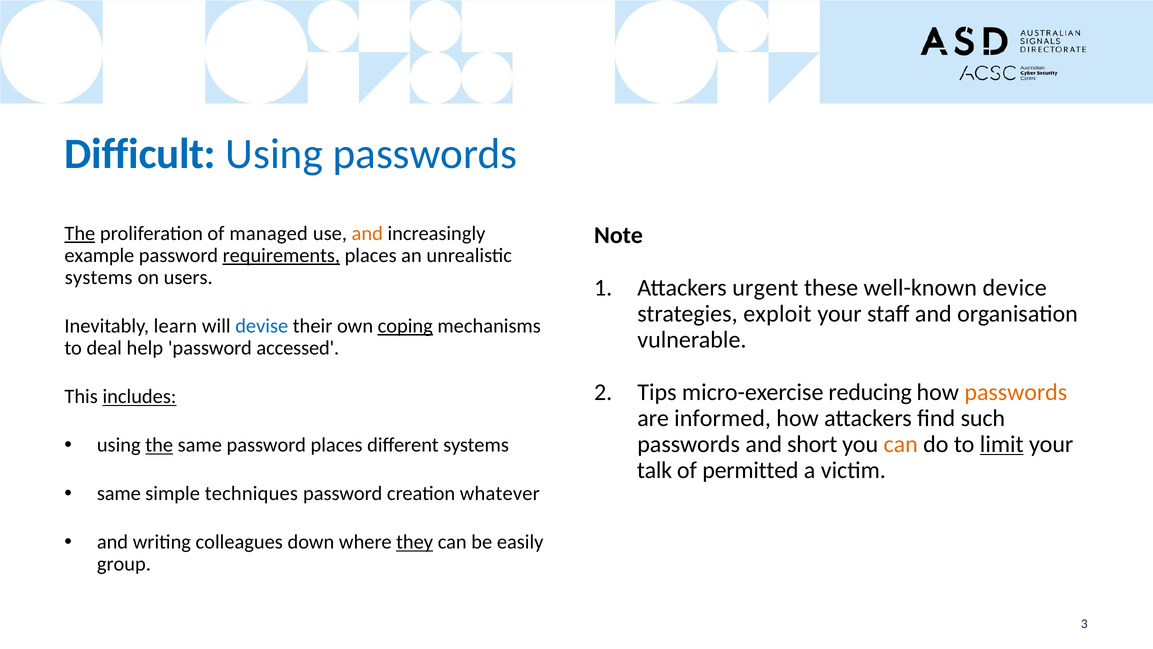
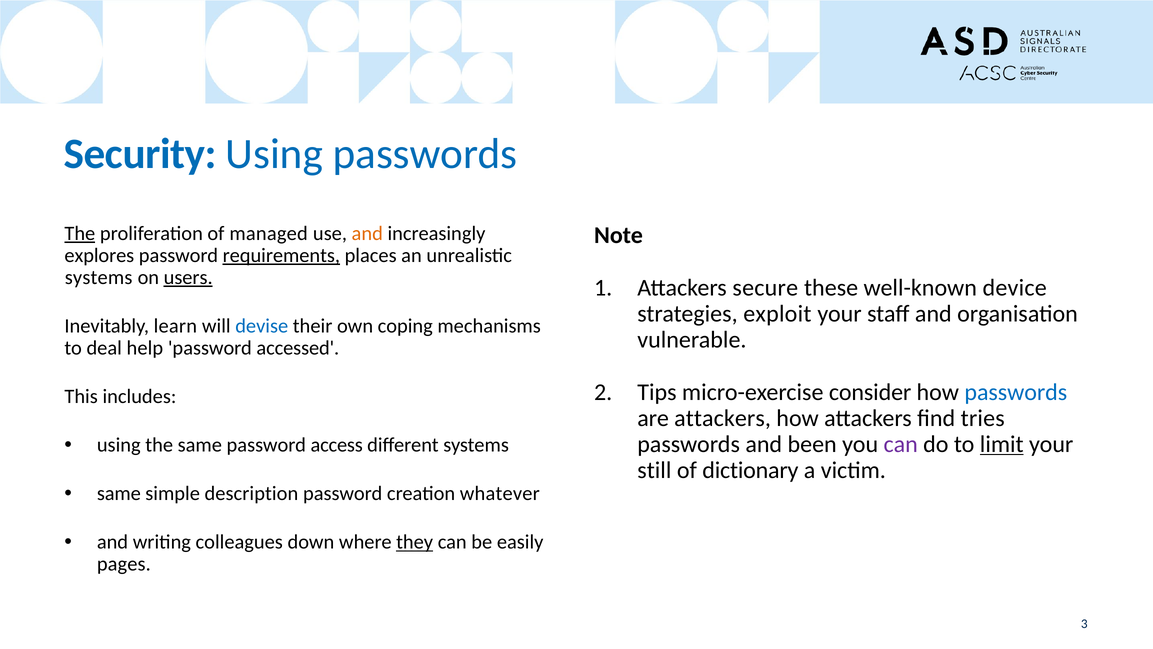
Difficult: Difficult -> Security
example: example -> explores
users underline: none -> present
urgent: urgent -> secure
coping underline: present -> none
reducing: reducing -> consider
passwords at (1016, 392) colour: orange -> blue
includes underline: present -> none
are informed: informed -> attackers
such: such -> tries
short: short -> been
can at (901, 444) colour: orange -> purple
the at (159, 445) underline: present -> none
password places: places -> access
talk: talk -> still
permitted: permitted -> dictionary
techniques: techniques -> description
group: group -> pages
